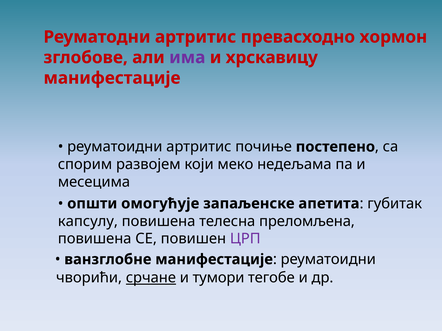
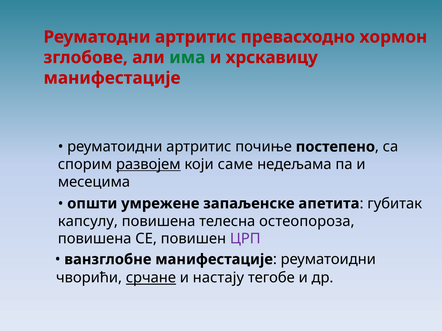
има colour: purple -> green
развојем underline: none -> present
меко: меко -> саме
омогућује: омогућује -> умрежене
преломљена: преломљена -> остеопороза
тумори: тумори -> настају
